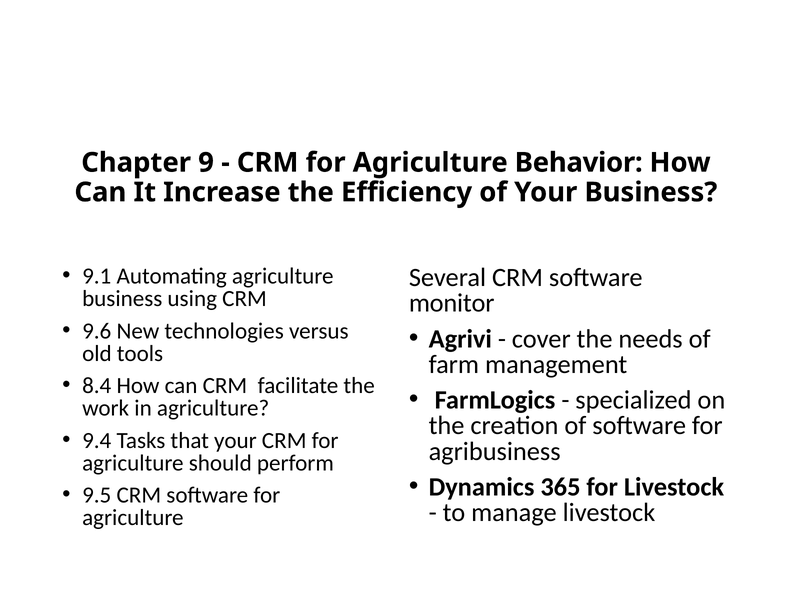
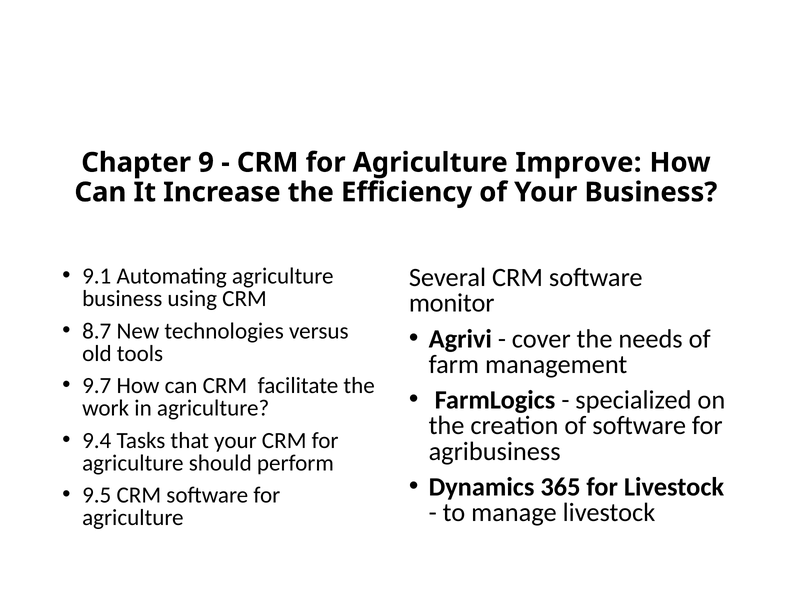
Behavior: Behavior -> Improve
9.6: 9.6 -> 8.7
8.4: 8.4 -> 9.7
